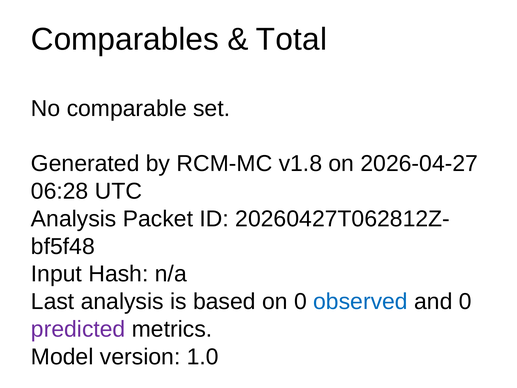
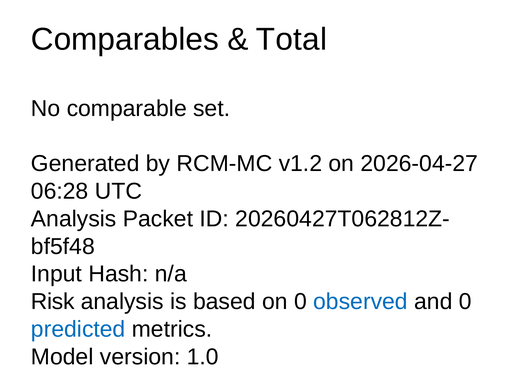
v1.8: v1.8 -> v1.2
Last: Last -> Risk
predicted colour: purple -> blue
